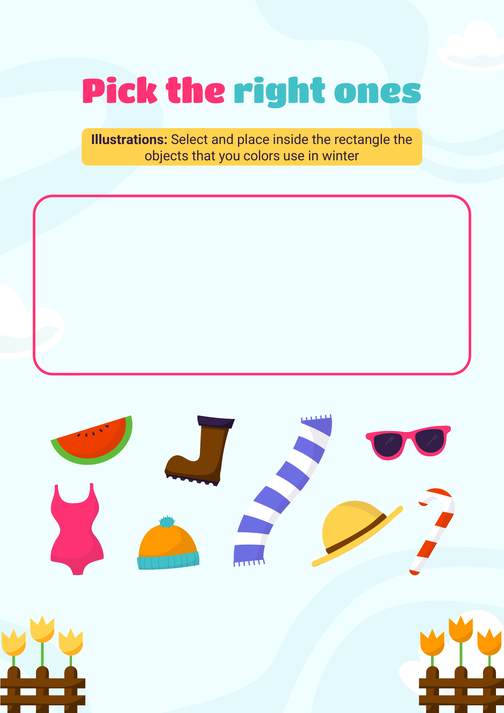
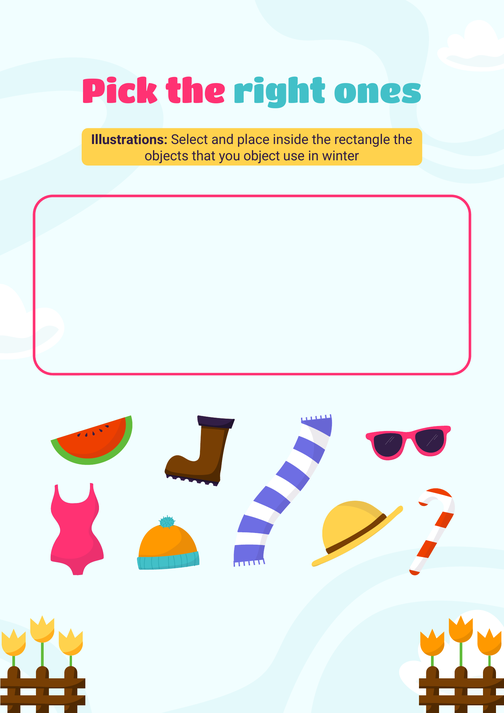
colors: colors -> object
